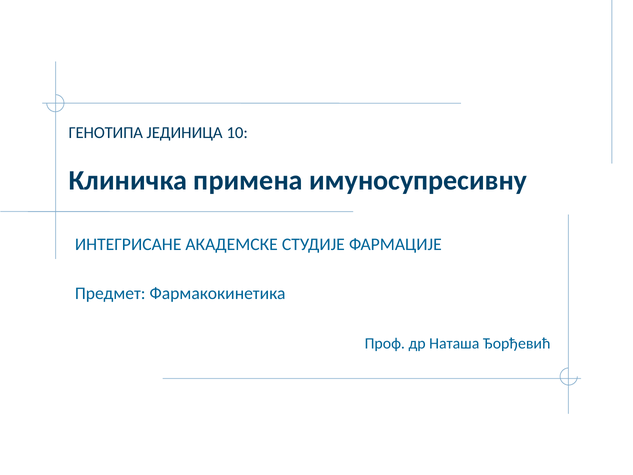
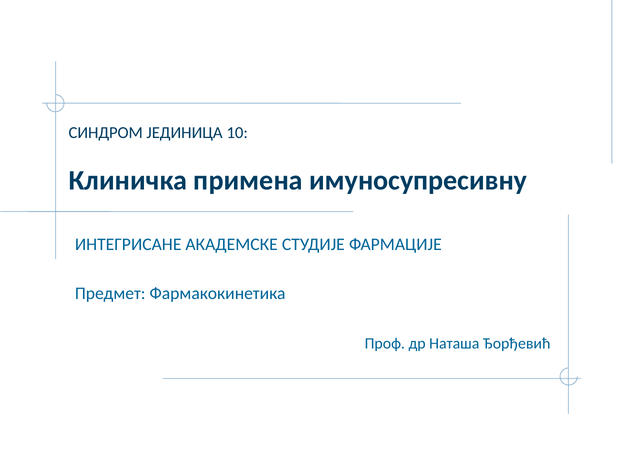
ГЕНОТИПА: ГЕНОТИПА -> СИНДРОМ
